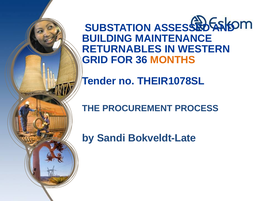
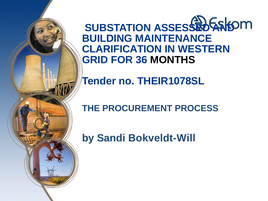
RETURNABLES: RETURNABLES -> CLARIFICATION
MONTHS colour: orange -> black
Bokveldt-Late: Bokveldt-Late -> Bokveldt-Will
